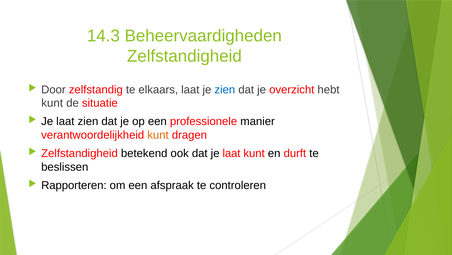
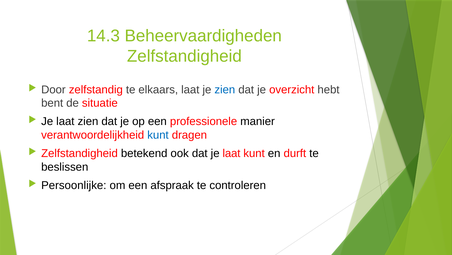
kunt at (52, 103): kunt -> bent
kunt at (158, 135) colour: orange -> blue
Rapporteren: Rapporteren -> Persoonlijke
